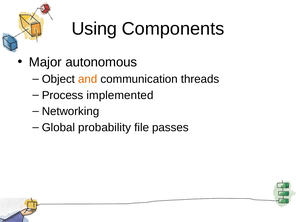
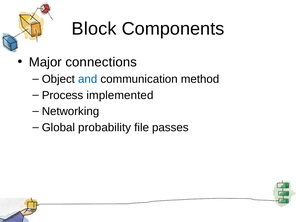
Using: Using -> Block
autonomous: autonomous -> connections
and colour: orange -> blue
threads: threads -> method
